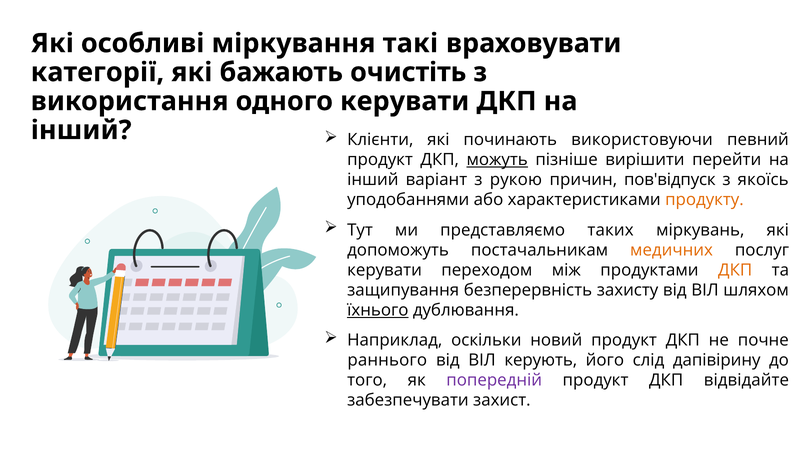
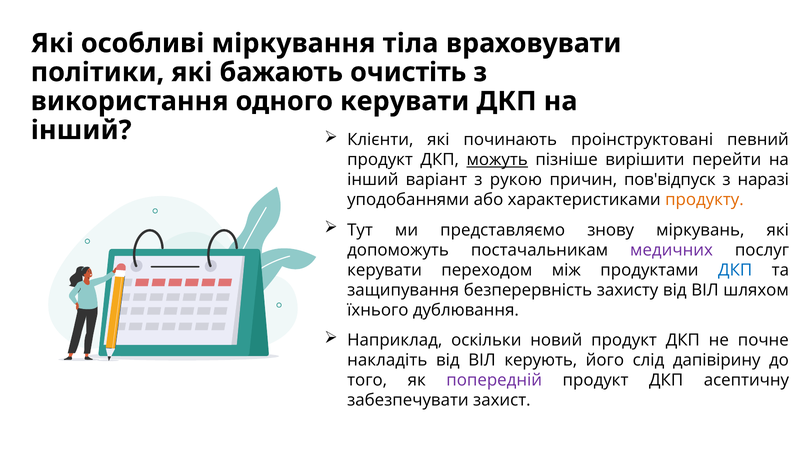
такі: такі -> тіла
категорії: категорії -> політики
використовуючи: використовуючи -> проінструктовані
якоїсь: якоїсь -> наразі
таких: таких -> знову
медичних colour: orange -> purple
ДКП at (735, 270) colour: orange -> blue
їхнього underline: present -> none
раннього: раннього -> накладіть
відвідайте: відвідайте -> асептичну
